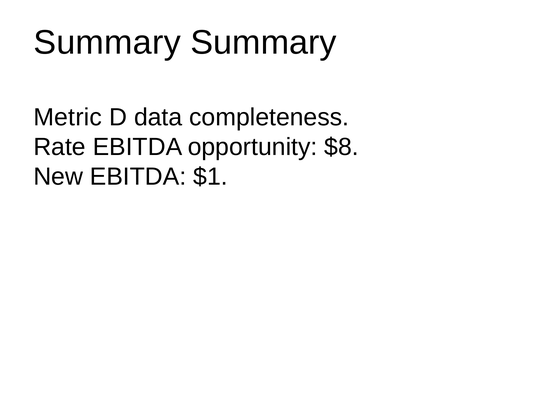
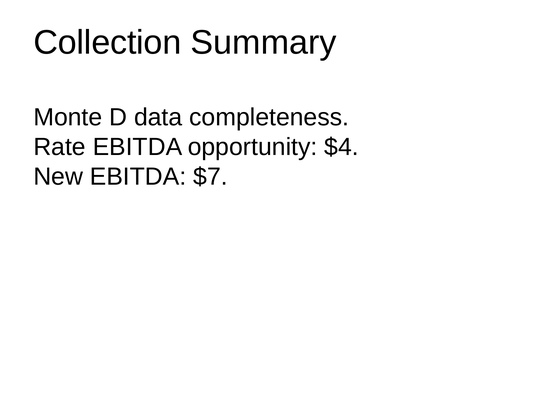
Summary at (107, 42): Summary -> Collection
Metric: Metric -> Monte
$8: $8 -> $4
$1: $1 -> $7
